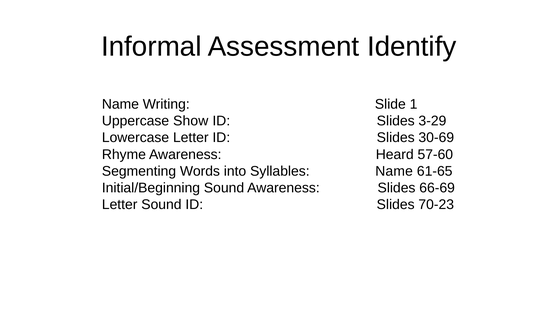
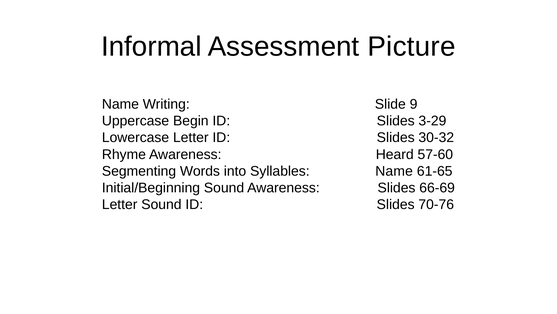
Identify: Identify -> Picture
1: 1 -> 9
Show: Show -> Begin
30-69: 30-69 -> 30-32
70-23: 70-23 -> 70-76
